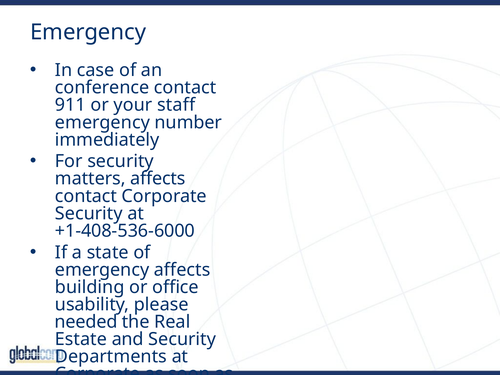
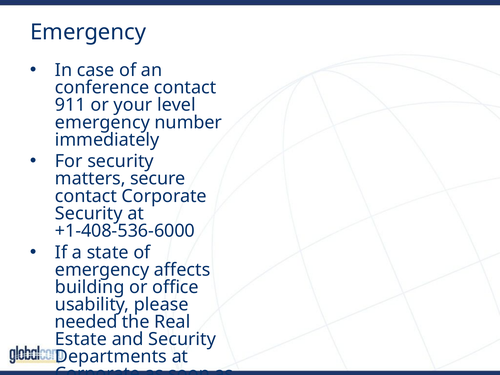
staff: staff -> level
matters affects: affects -> secure
